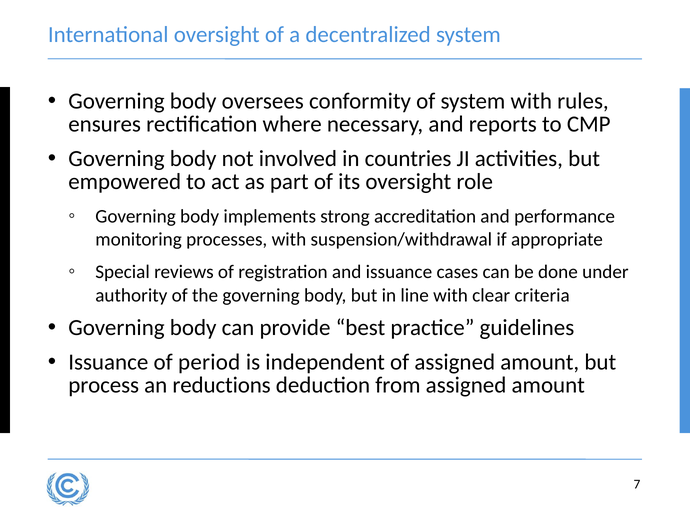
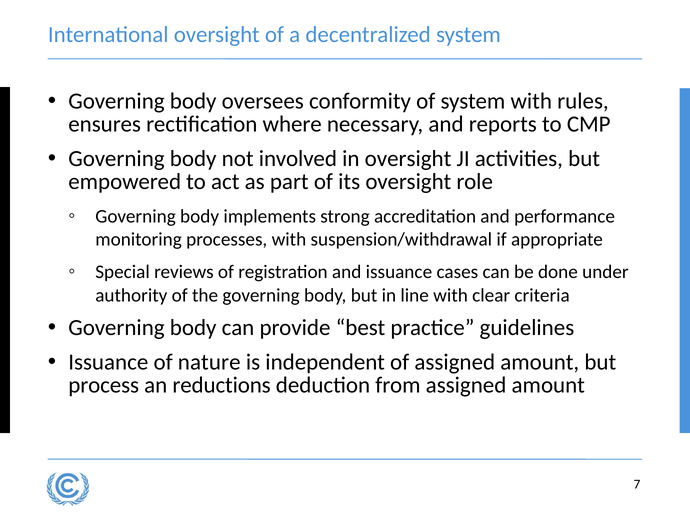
in countries: countries -> oversight
period: period -> nature
